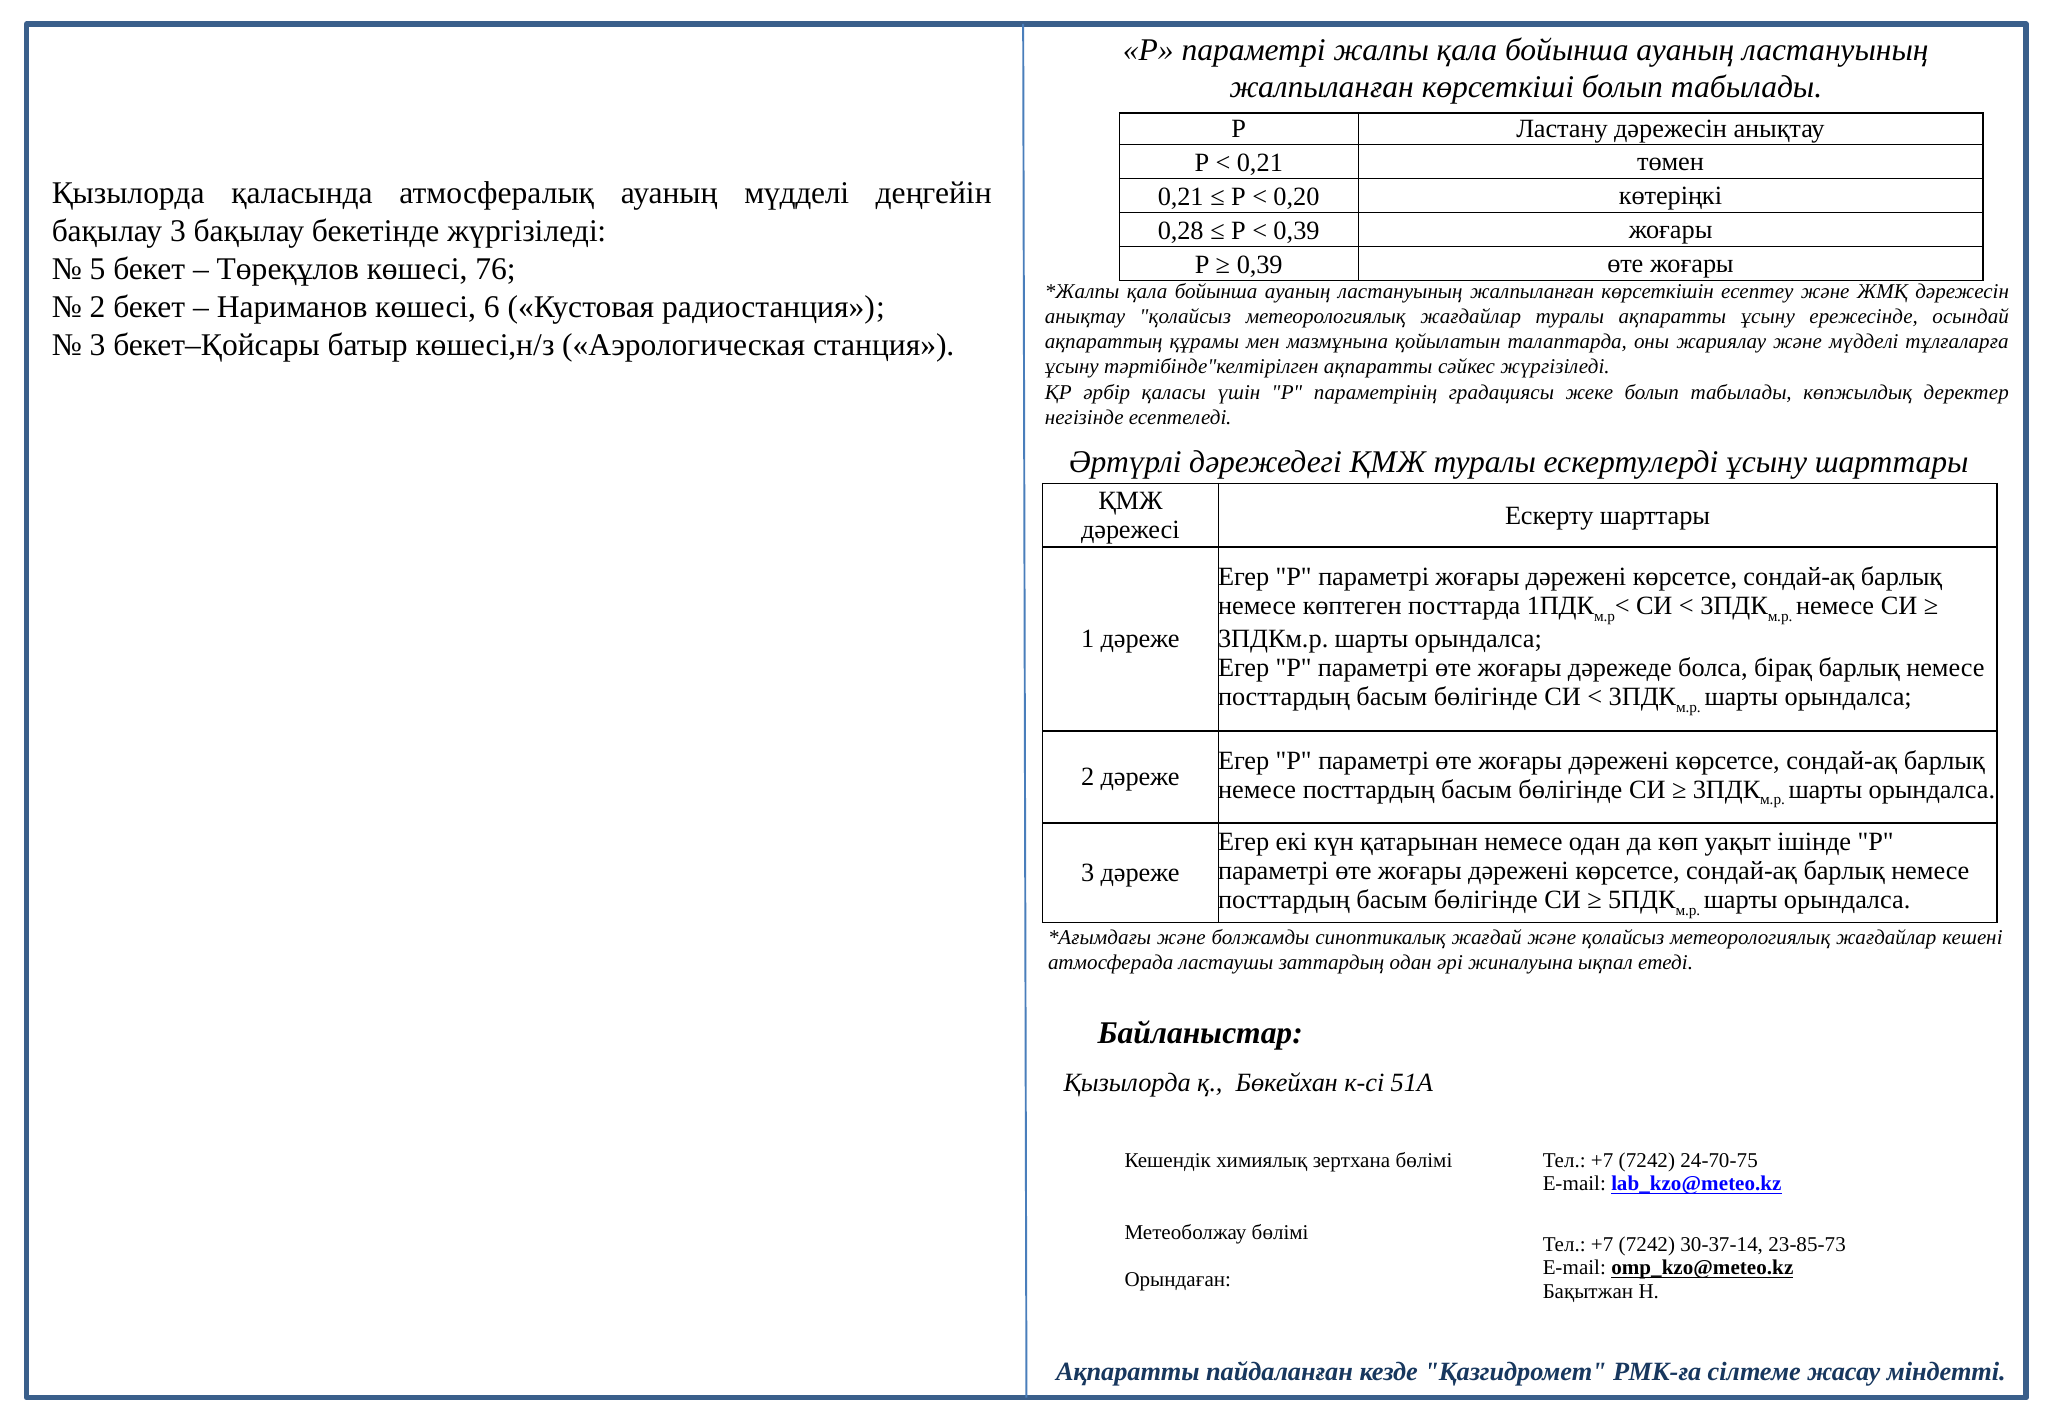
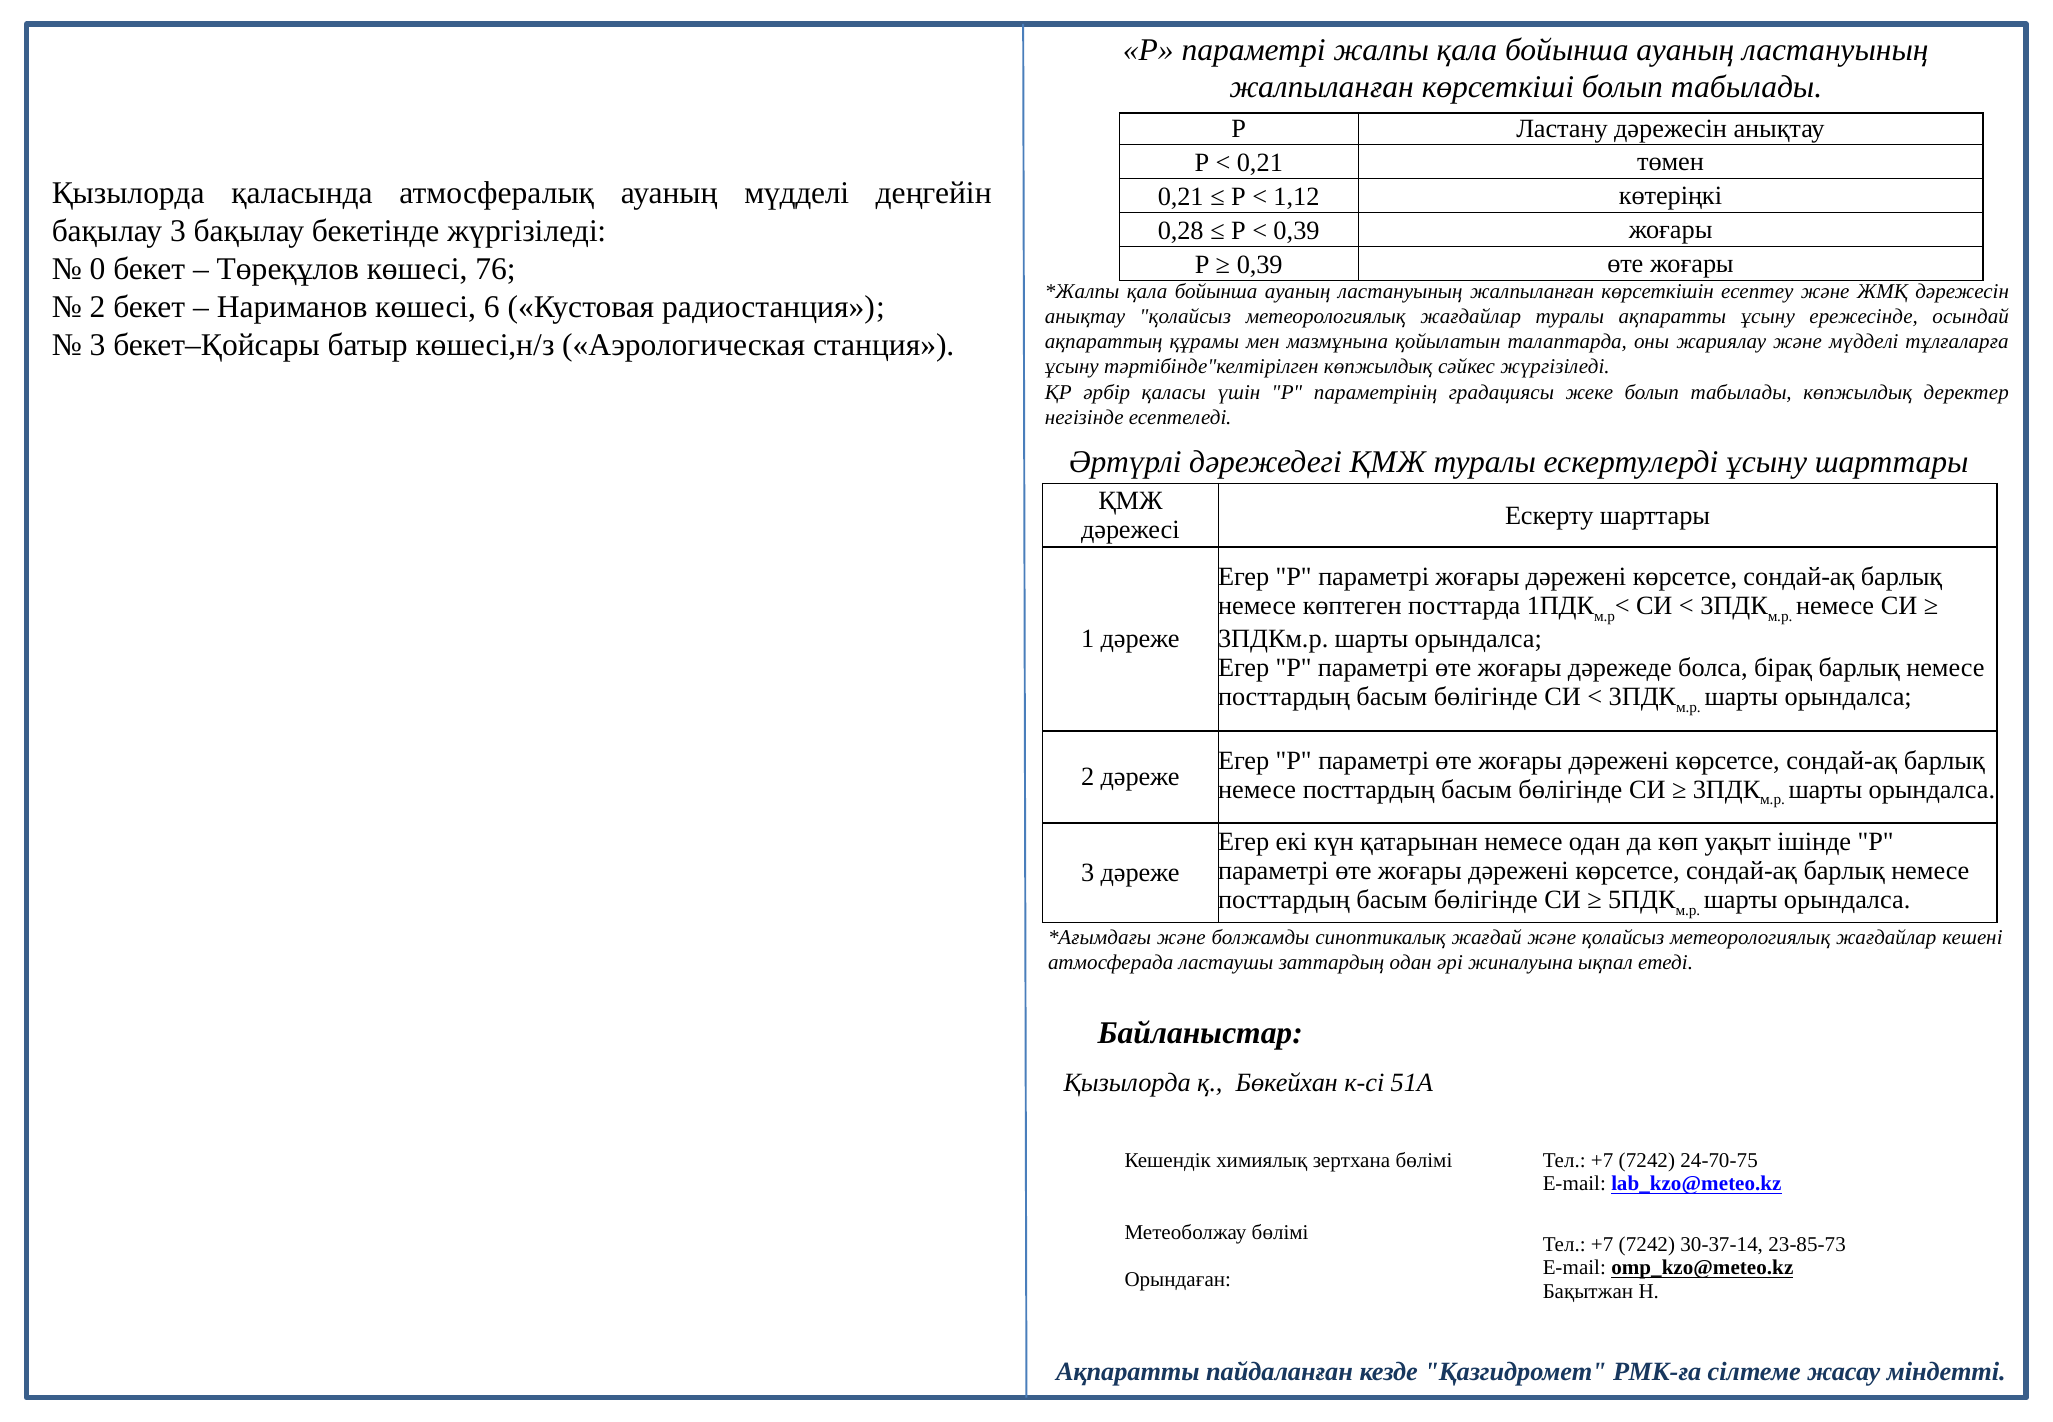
0,20: 0,20 -> 1,12
5: 5 -> 0
тәртібінде"келтірілген ақпаратты: ақпаратты -> көпжылдық
